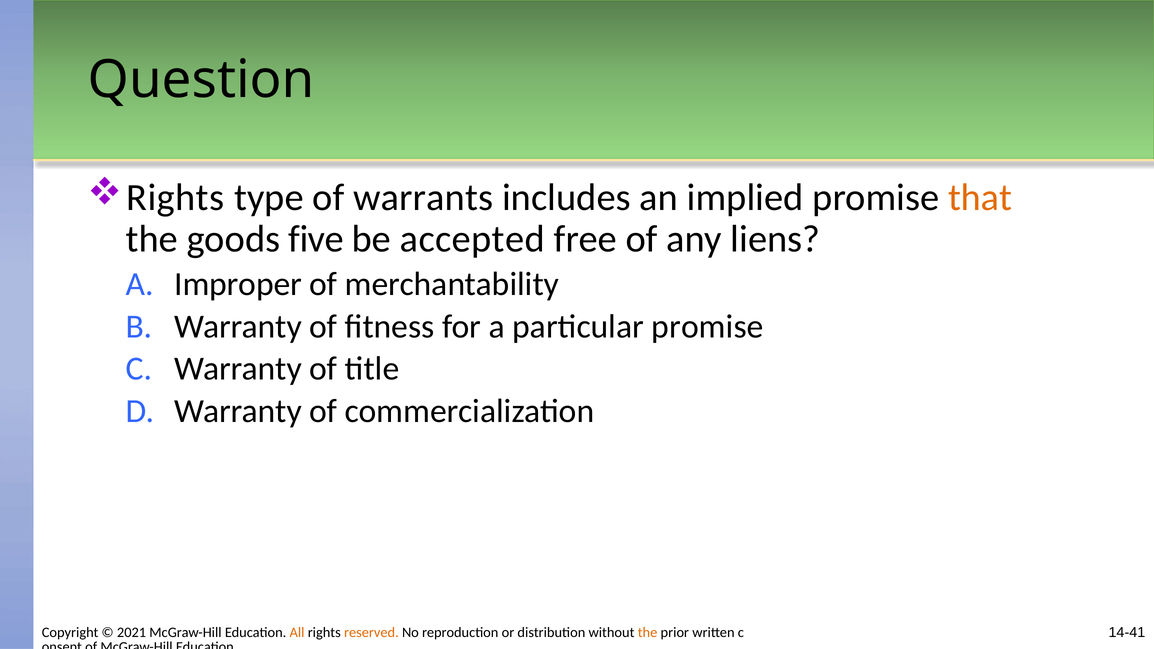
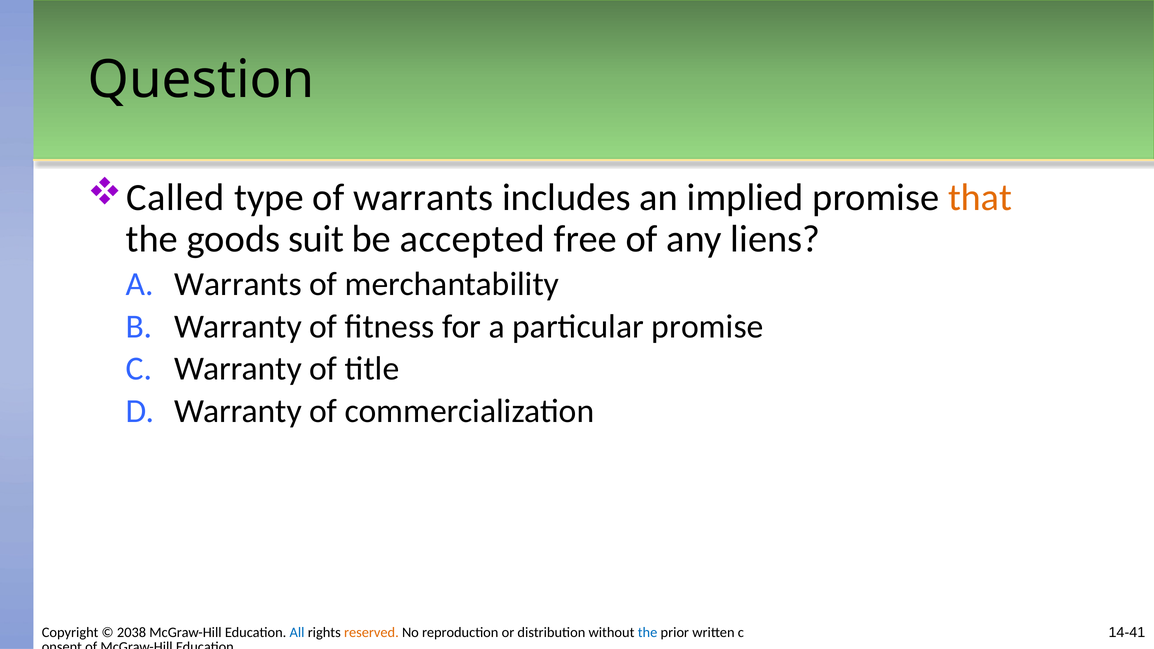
Rights at (175, 198): Rights -> Called
five: five -> suit
A Improper: Improper -> Warrants
2021: 2021 -> 2038
All colour: orange -> blue
the at (648, 633) colour: orange -> blue
